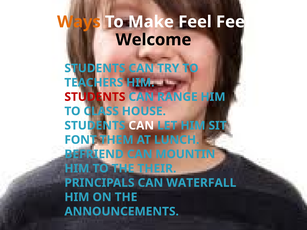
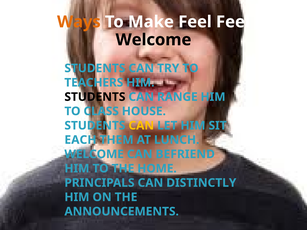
STUDENTS at (95, 97) colour: red -> black
CAN at (141, 126) colour: white -> yellow
FONT: FONT -> EACH
BEFRIEND at (94, 154): BEFRIEND -> WELCOME
MOUNTIN: MOUNTIN -> BEFRIEND
THEIR: THEIR -> HOME
WATERFALL: WATERFALL -> DISTINCTLY
